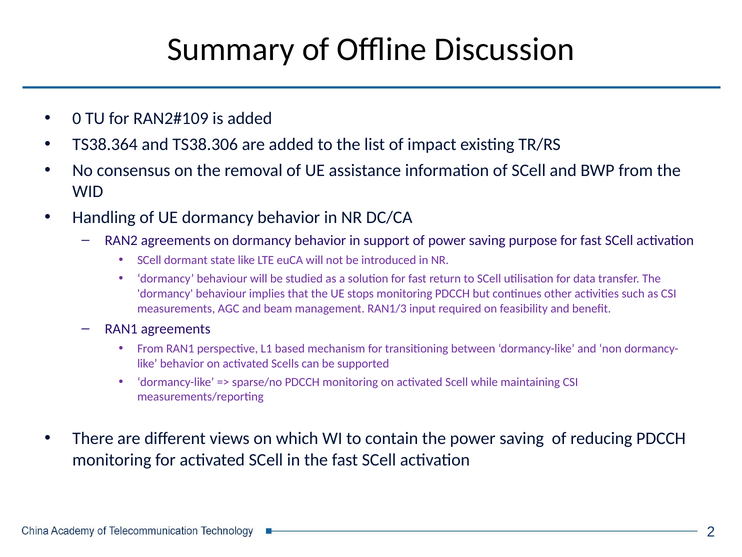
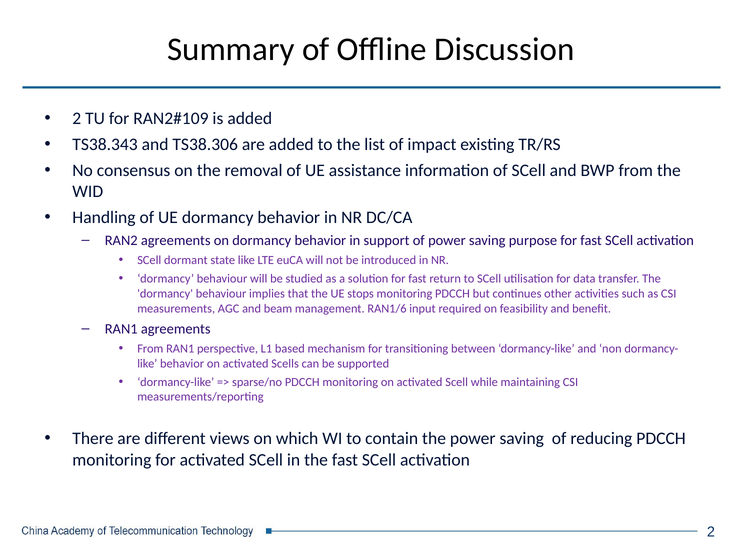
0 at (77, 118): 0 -> 2
TS38.364: TS38.364 -> TS38.343
RAN1/3: RAN1/3 -> RAN1/6
